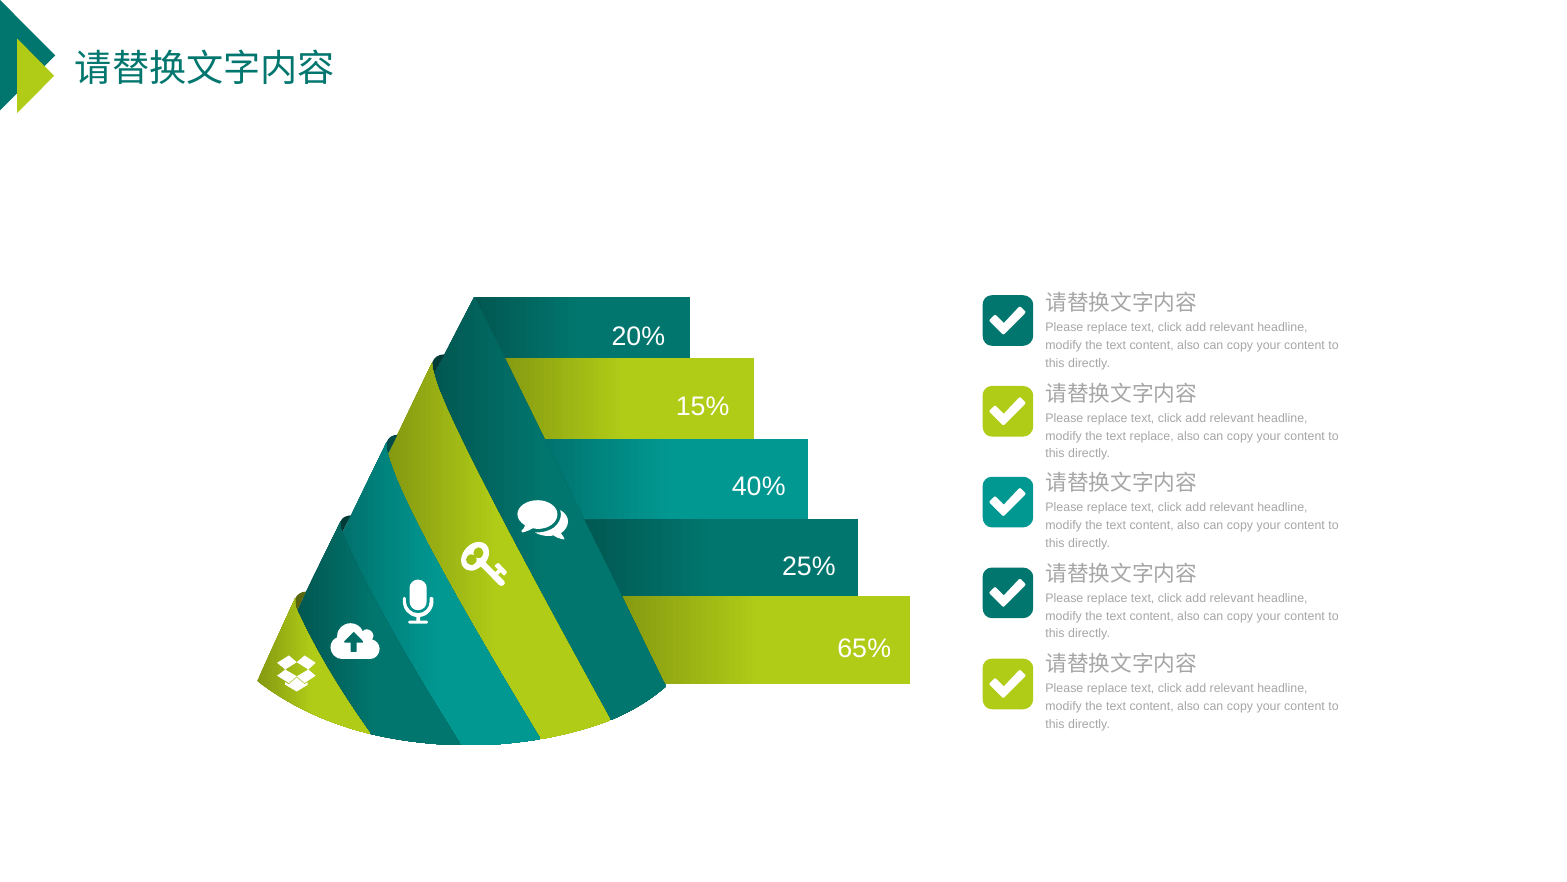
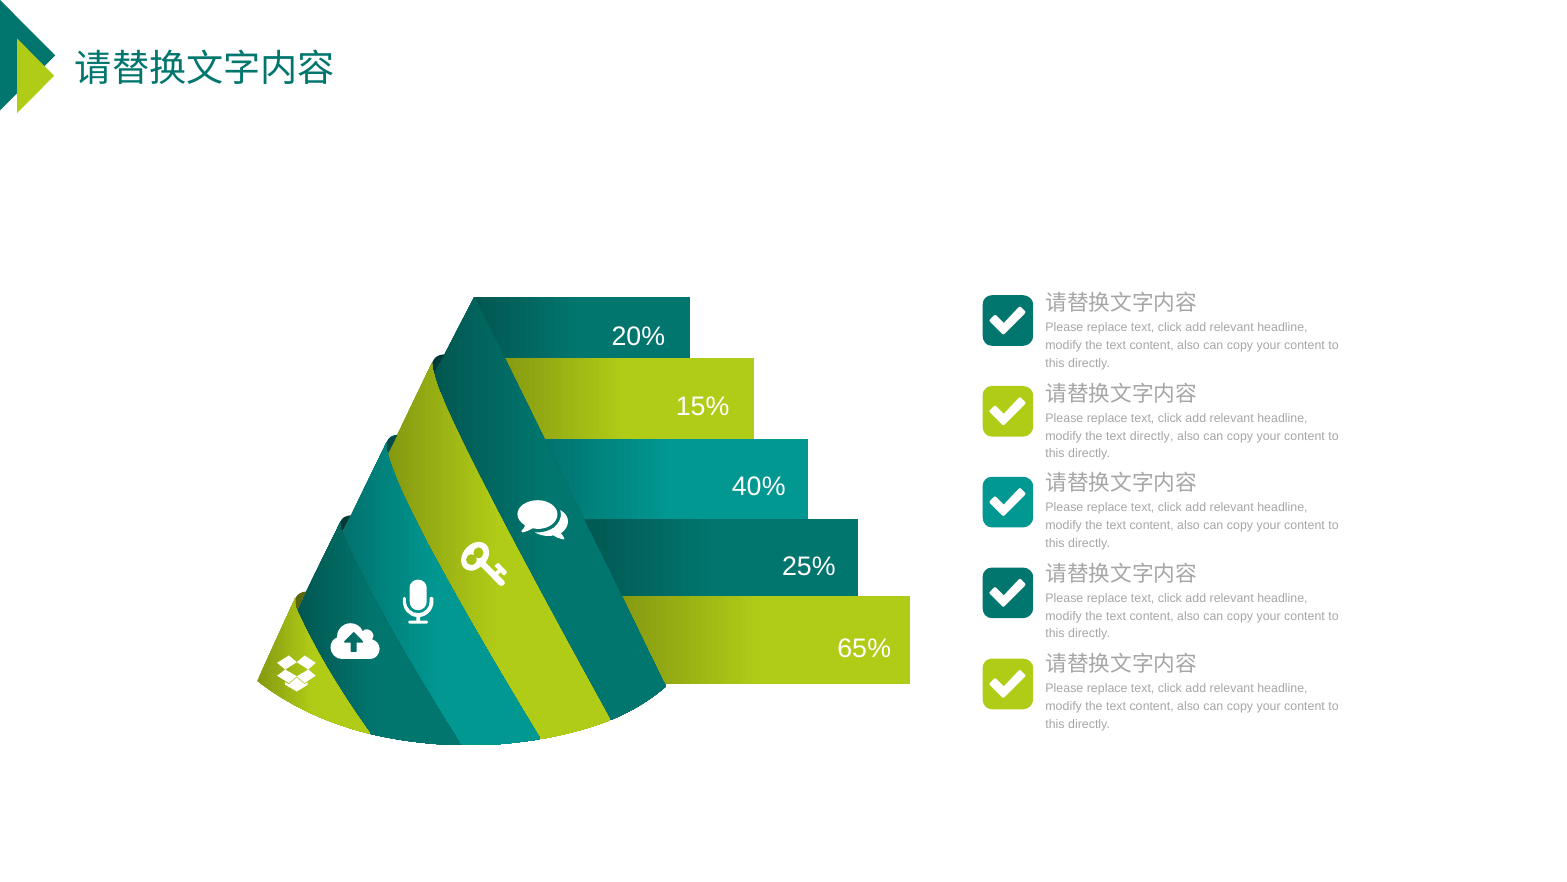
text replace: replace -> directly
